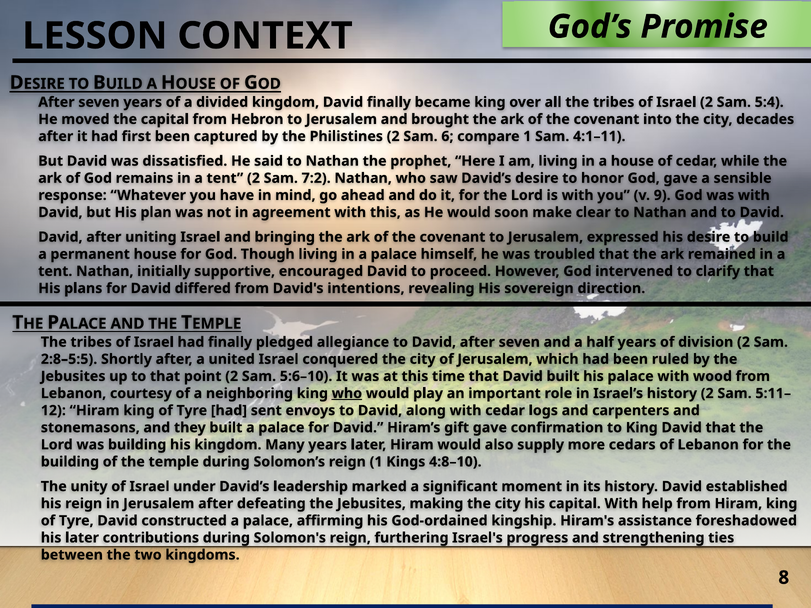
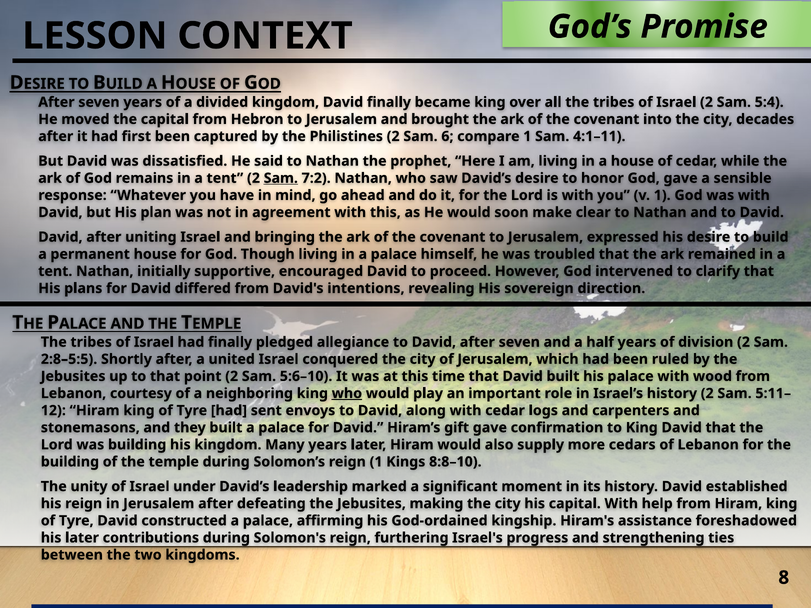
Sam at (281, 178) underline: none -> present
v 9: 9 -> 1
4:8–10: 4:8–10 -> 8:8–10
